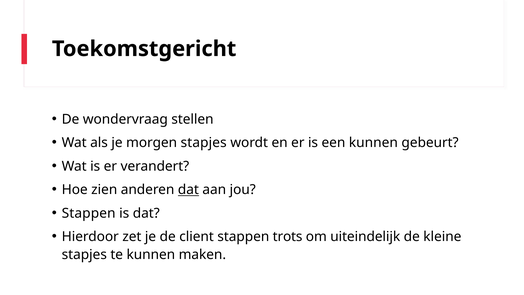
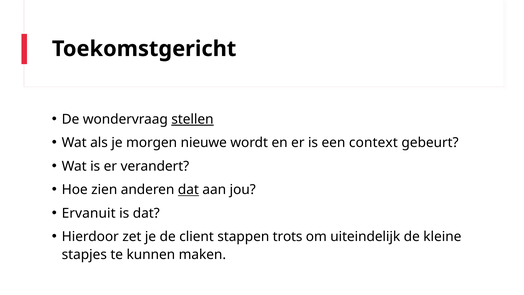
stellen underline: none -> present
morgen stapjes: stapjes -> nieuwe
een kunnen: kunnen -> context
Stappen at (89, 213): Stappen -> Ervanuit
